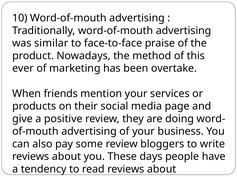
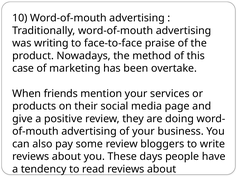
similar: similar -> writing
ever: ever -> case
